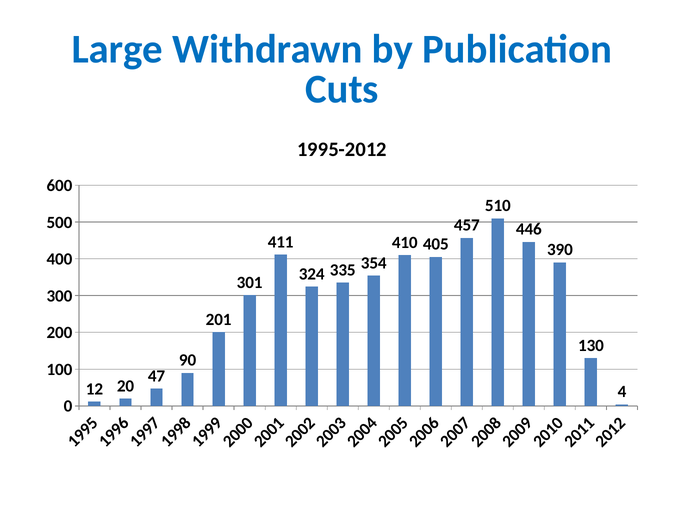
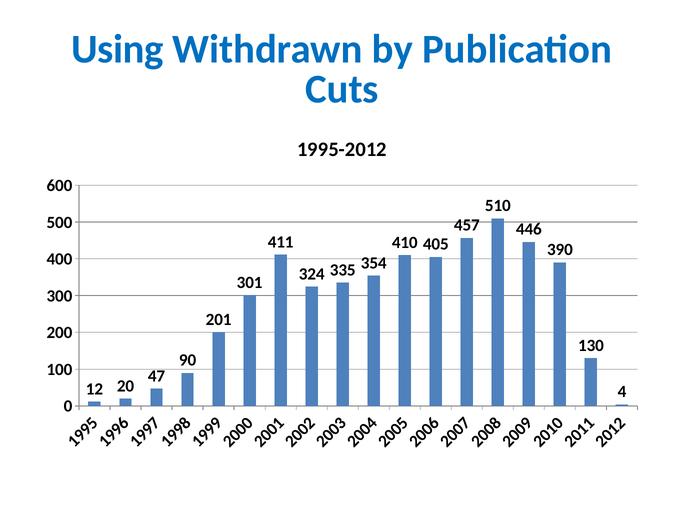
Large: Large -> Using
